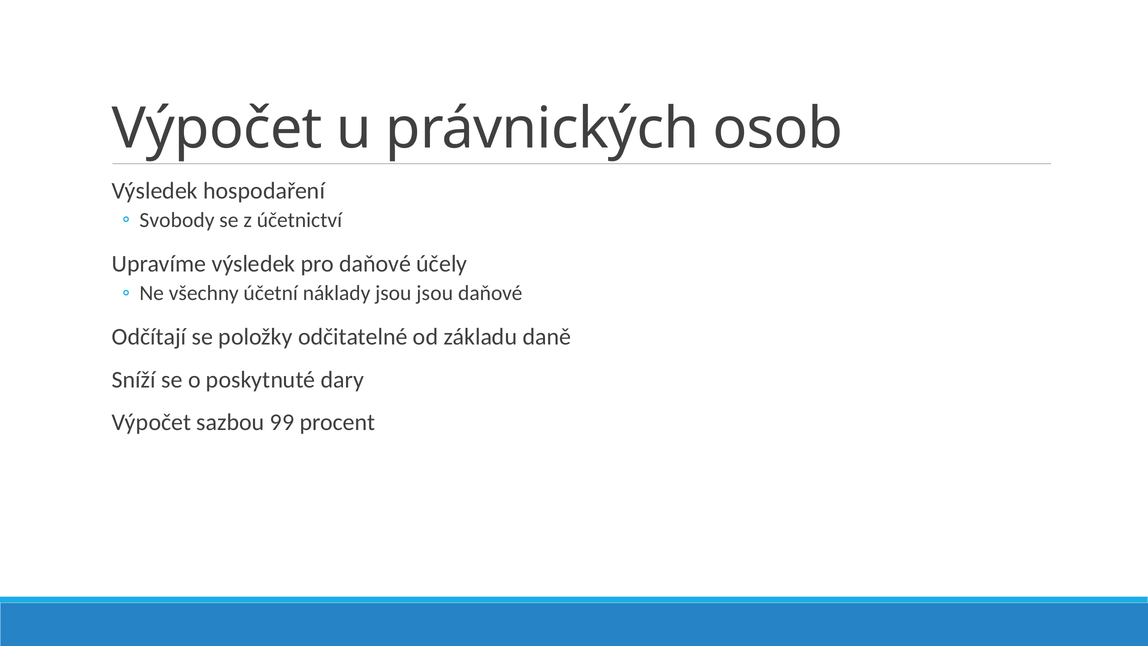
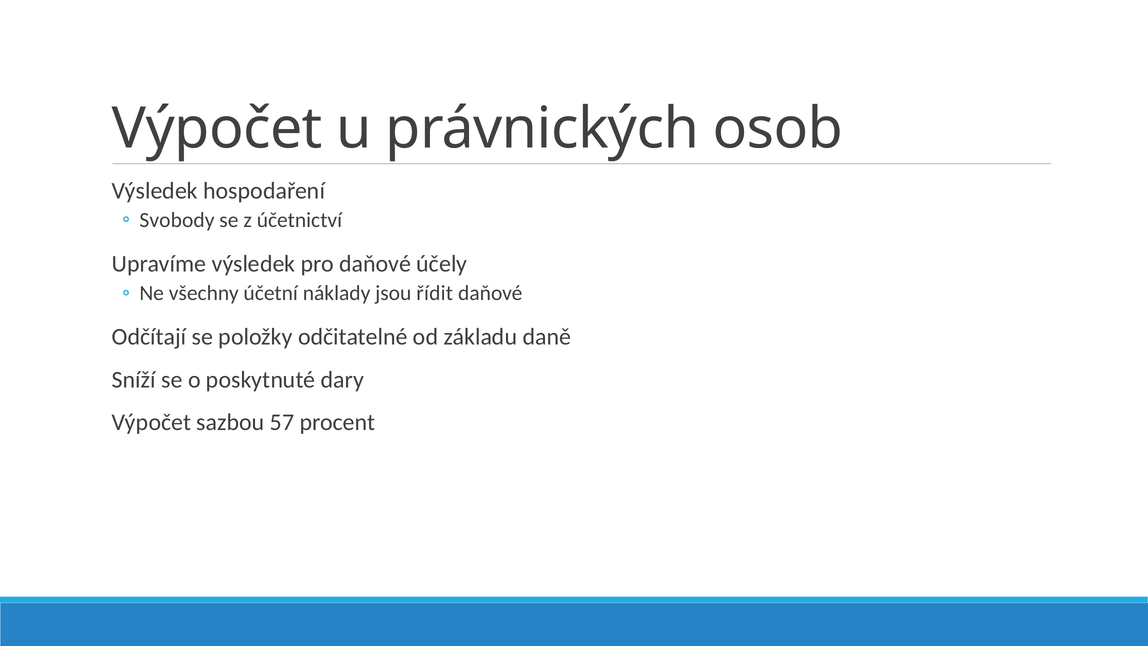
jsou jsou: jsou -> řídit
99: 99 -> 57
